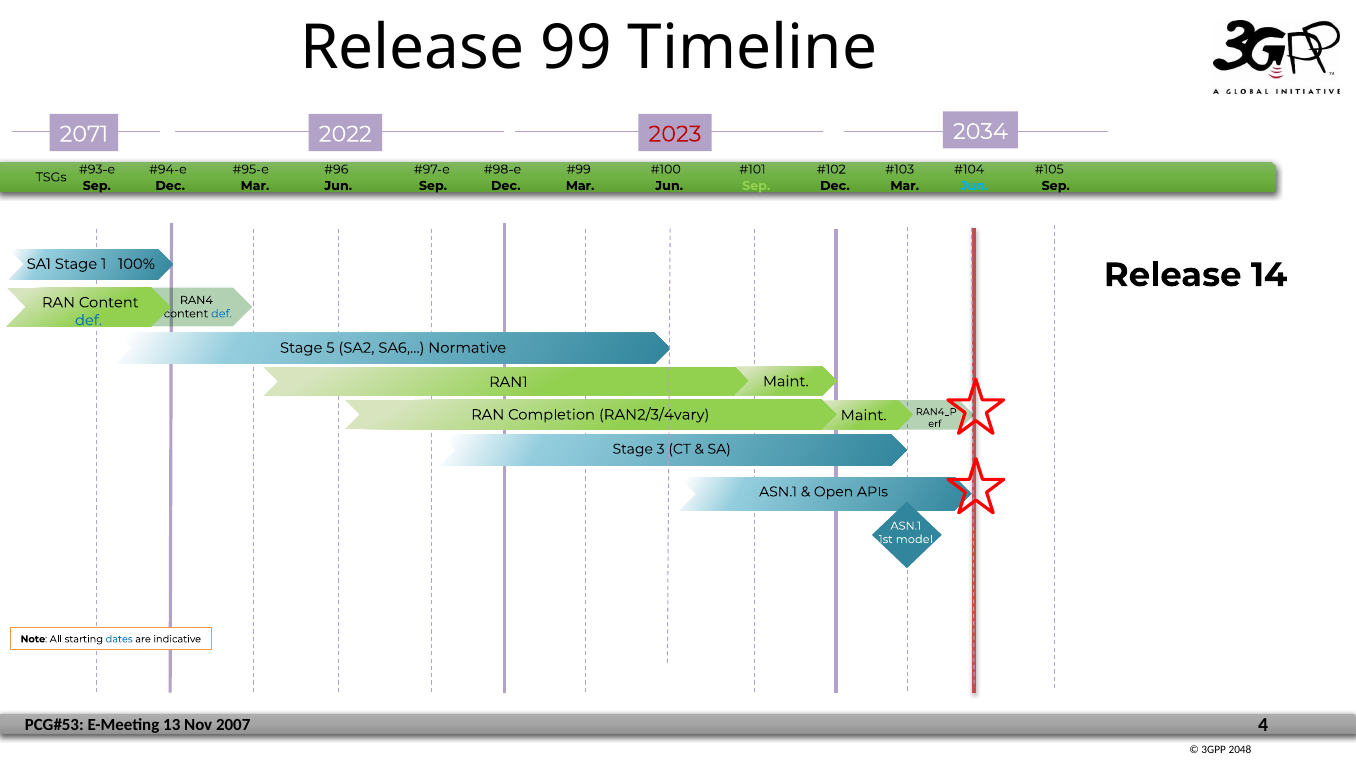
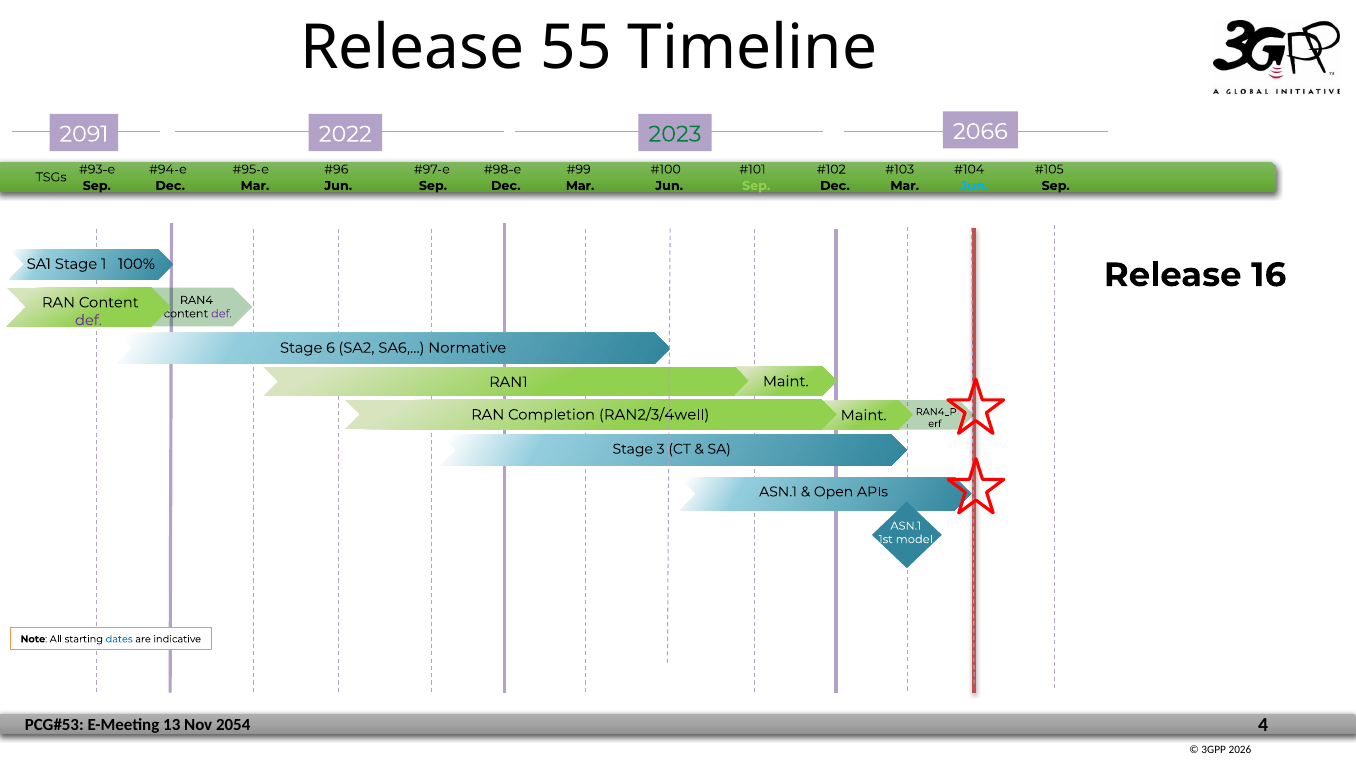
99: 99 -> 55
2034: 2034 -> 2066
2071: 2071 -> 2091
2023 colour: red -> green
14: 14 -> 16
def at (221, 314) colour: blue -> purple
def at (88, 320) colour: blue -> purple
5: 5 -> 6
RAN2/3/4vary: RAN2/3/4vary -> RAN2/3/4well
2007: 2007 -> 2054
2048: 2048 -> 2026
